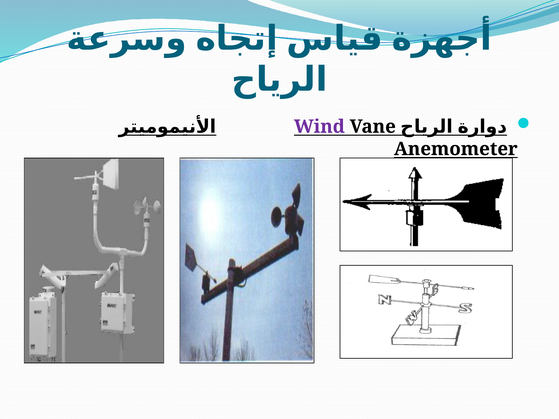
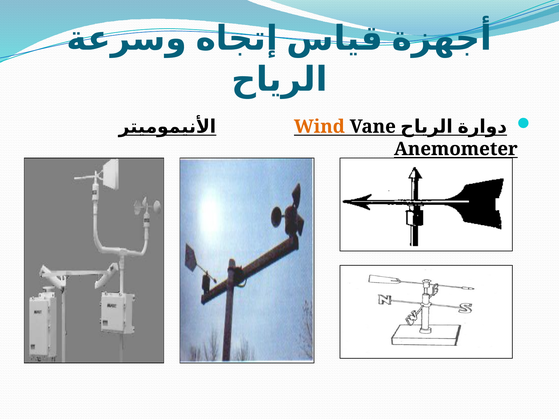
Wind colour: purple -> orange
